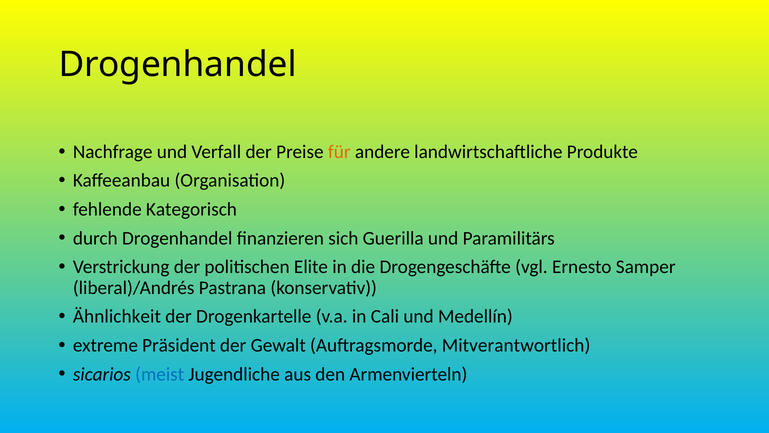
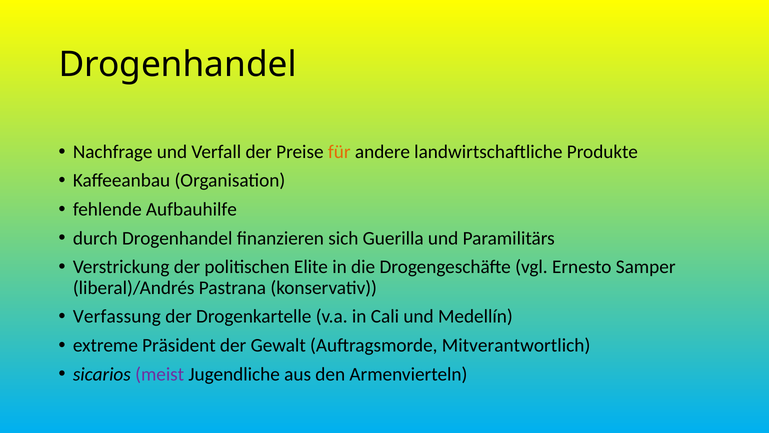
Kategorisch: Kategorisch -> Aufbauhilfe
Ähnlichkeit: Ähnlichkeit -> Verfassung
meist colour: blue -> purple
